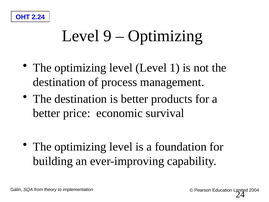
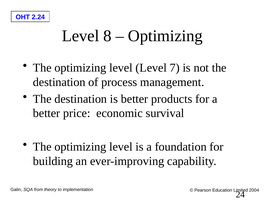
9: 9 -> 8
1: 1 -> 7
